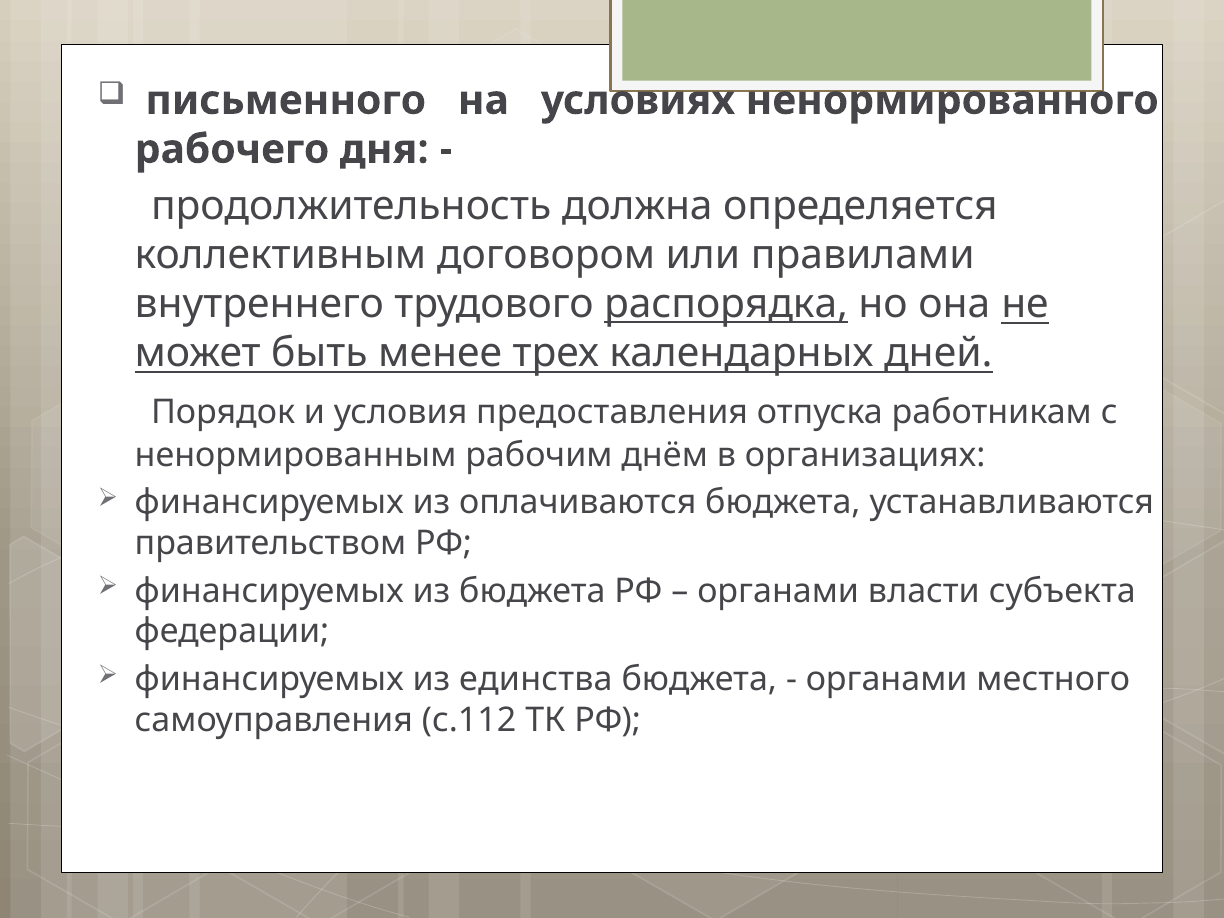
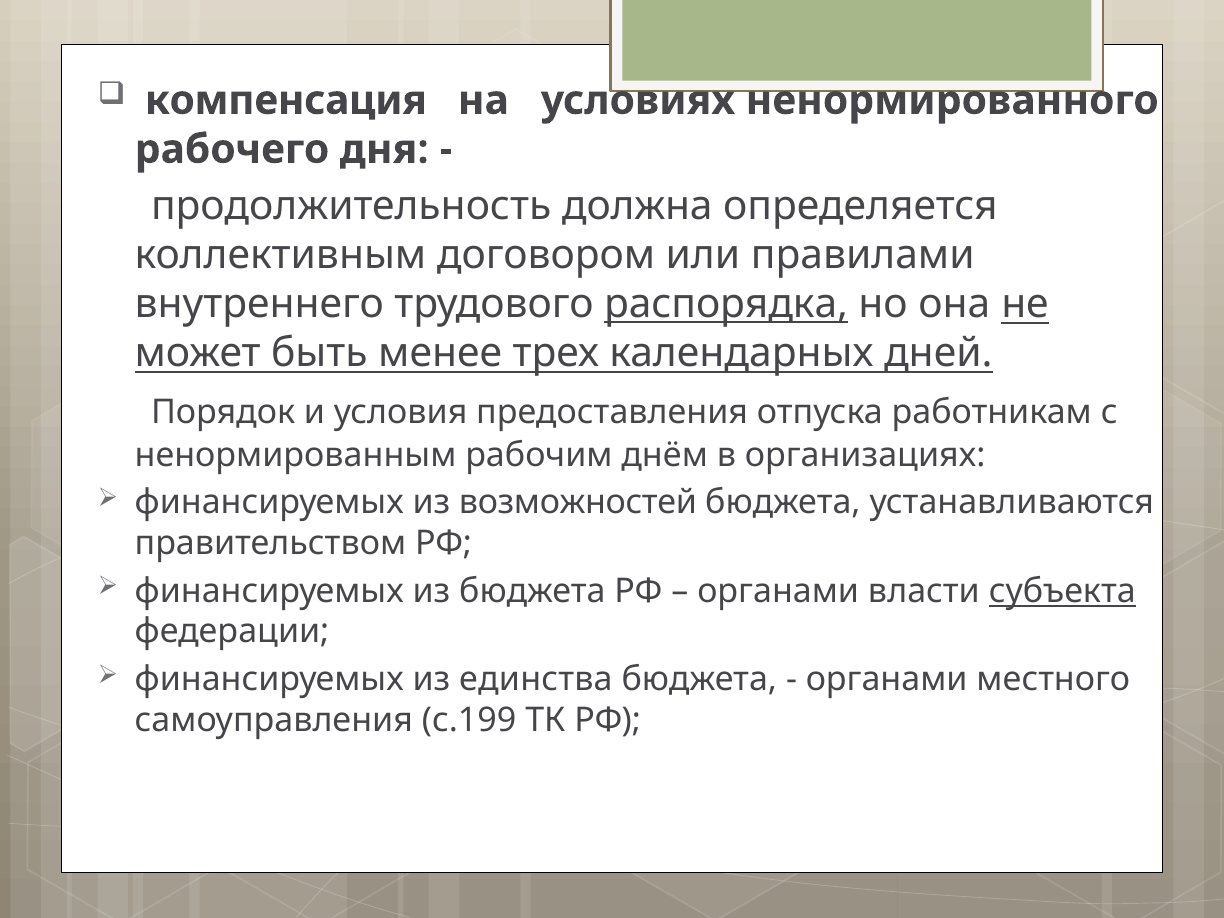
письменного: письменного -> компенсация
оплачиваются: оплачиваются -> возможностей
субъекта underline: none -> present
с.112: с.112 -> с.199
